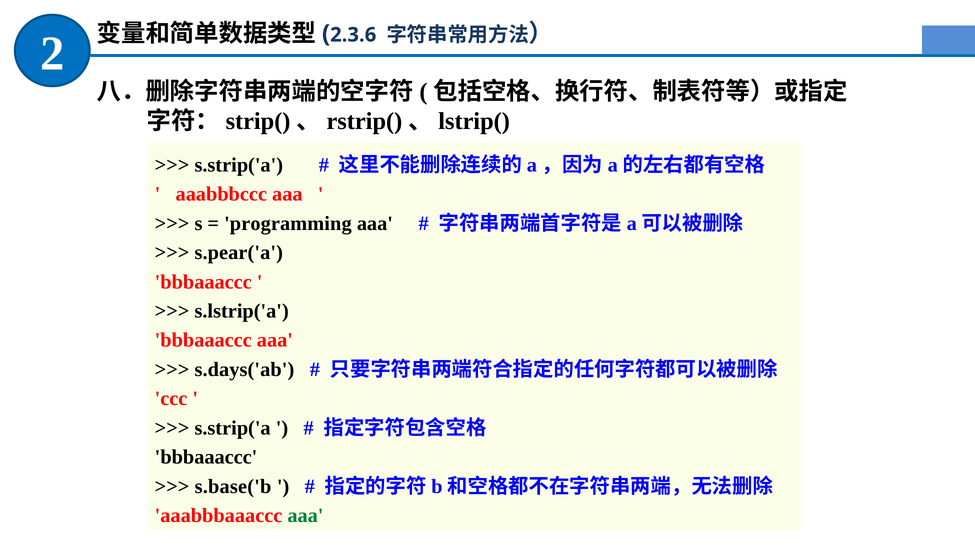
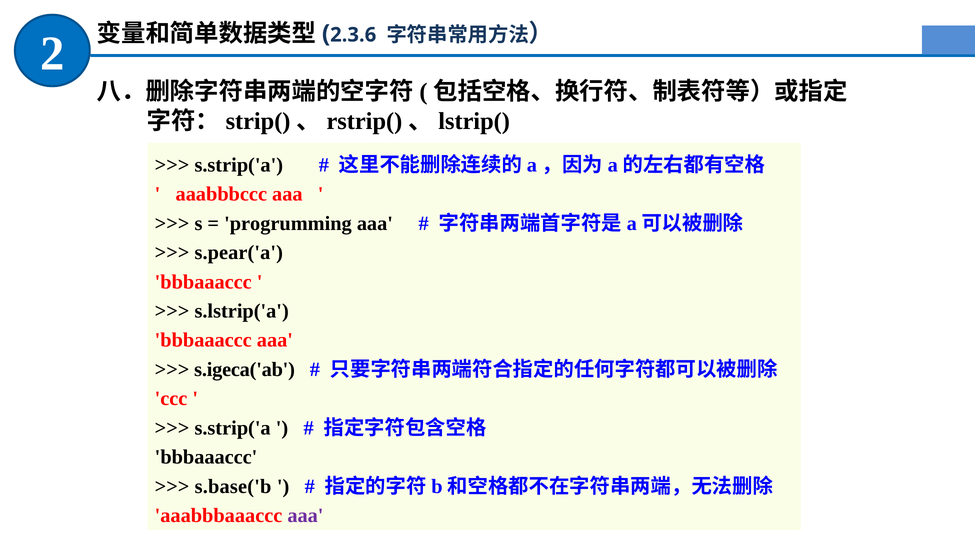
programming: programming -> progrumming
s.days('ab: s.days('ab -> s.igeca('ab
aaa at (305, 516) colour: green -> purple
